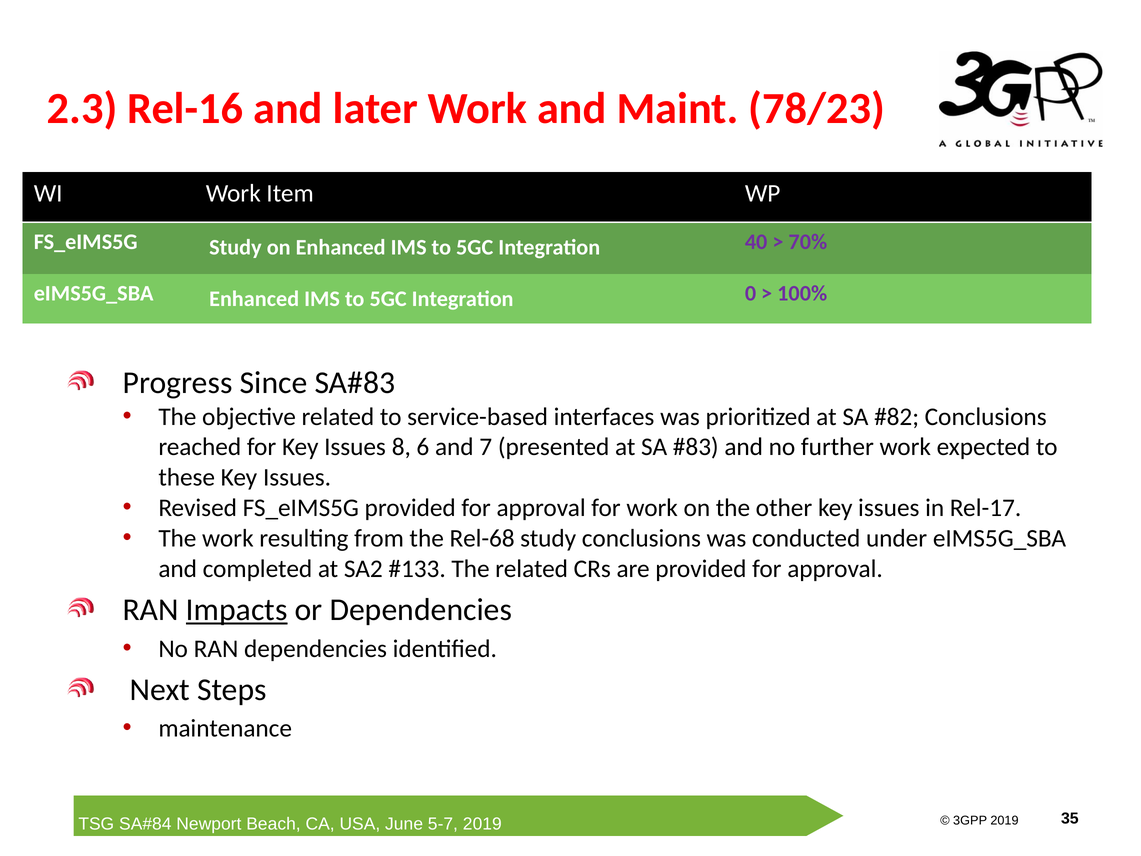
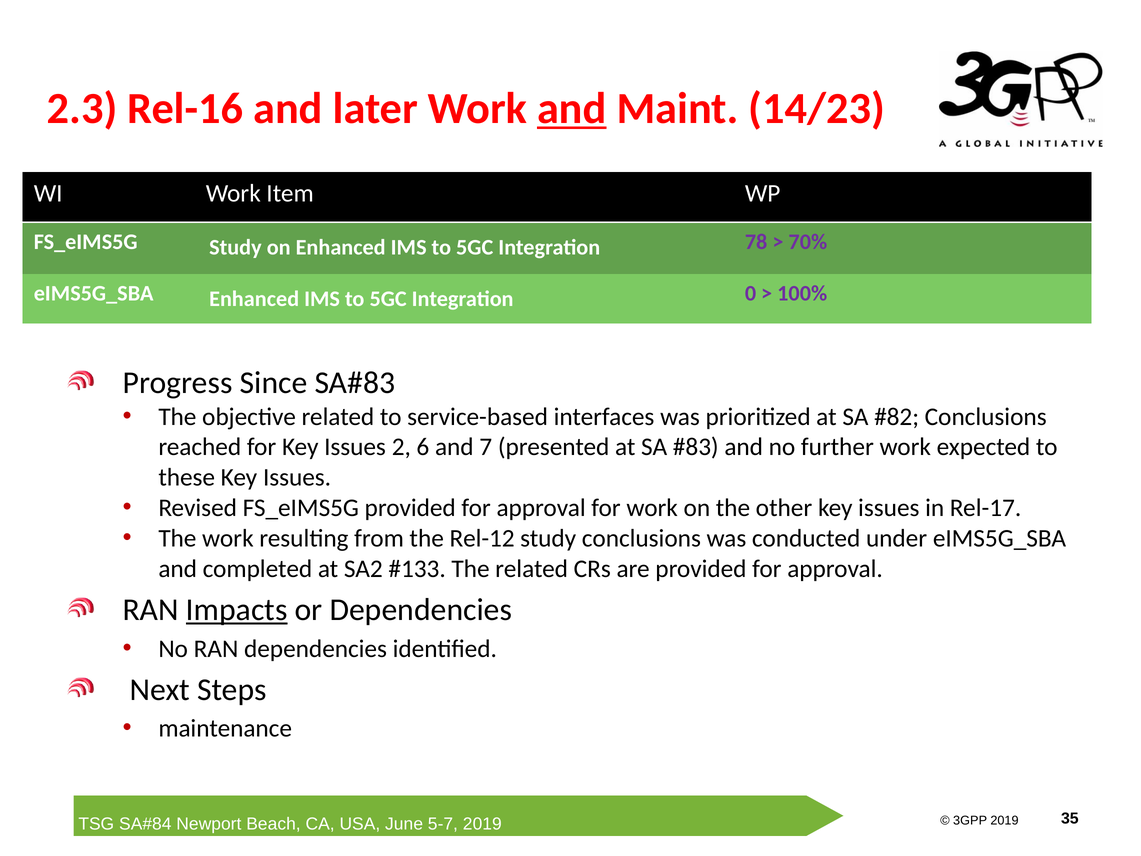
and at (572, 109) underline: none -> present
78/23: 78/23 -> 14/23
40: 40 -> 78
8: 8 -> 2
Rel-68: Rel-68 -> Rel-12
